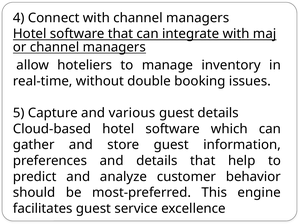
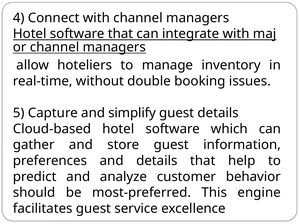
various: various -> simplify
